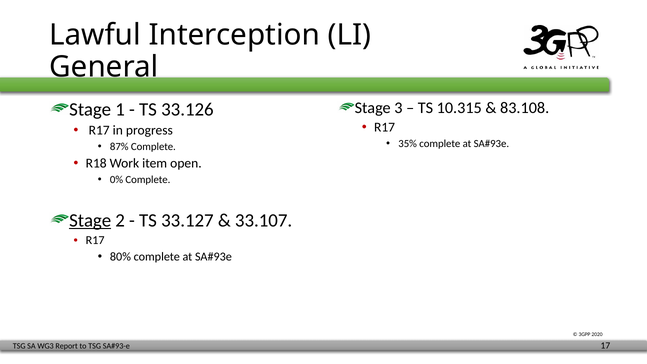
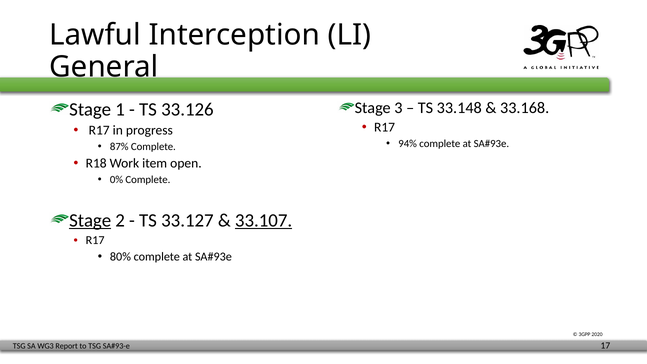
10.315: 10.315 -> 33.148
83.108: 83.108 -> 33.168
35%: 35% -> 94%
33.107 underline: none -> present
